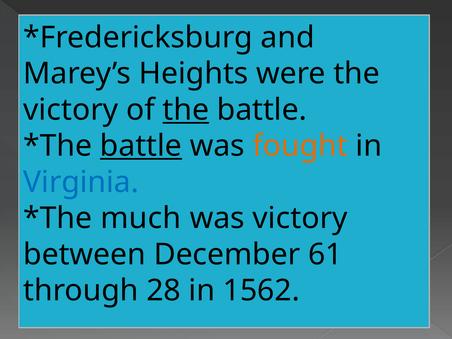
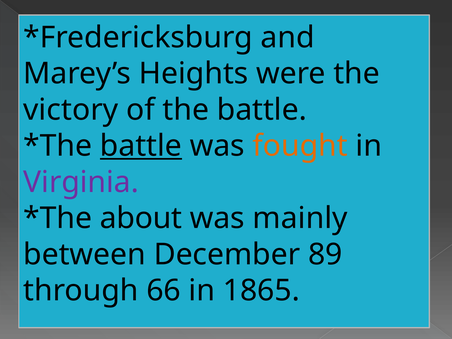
the at (186, 110) underline: present -> none
Virginia colour: blue -> purple
much: much -> about
was victory: victory -> mainly
61: 61 -> 89
28: 28 -> 66
1562: 1562 -> 1865
